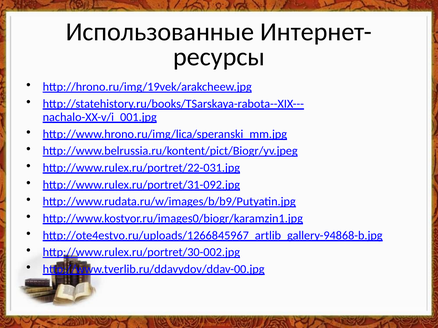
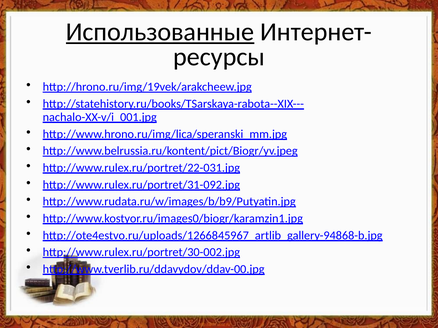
Использованные underline: none -> present
